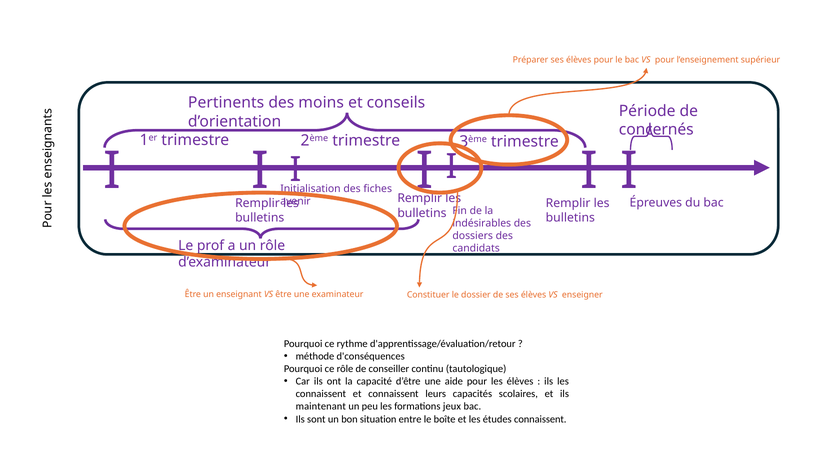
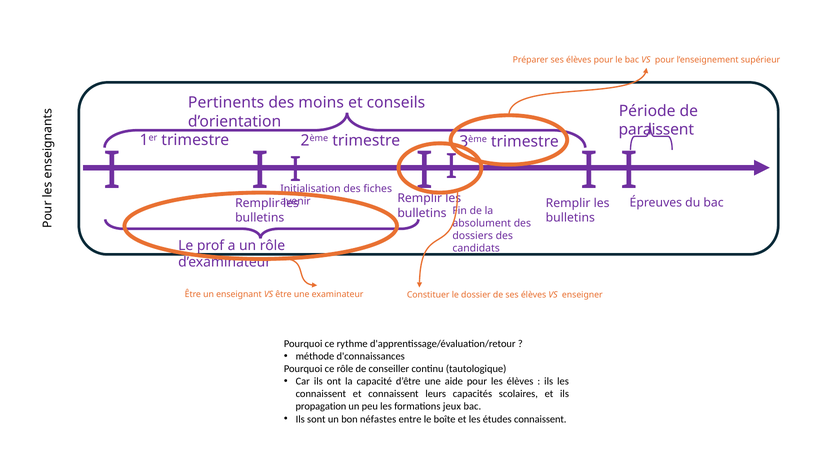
concernés: concernés -> paraissent
indésirables: indésirables -> absolument
d'conséquences: d'conséquences -> d'connaissances
maintenant: maintenant -> propagation
situation: situation -> néfastes
